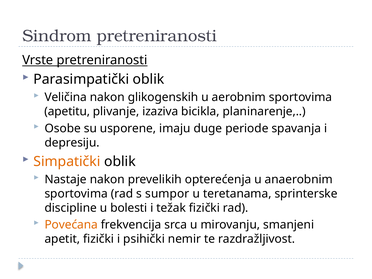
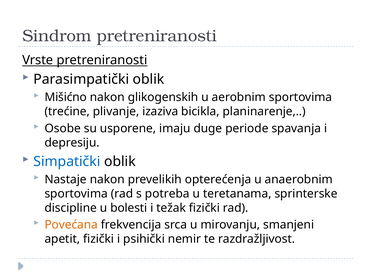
Veličina: Veličina -> Mišićno
apetitu: apetitu -> trećine
Simpatički colour: orange -> blue
sumpor: sumpor -> potreba
